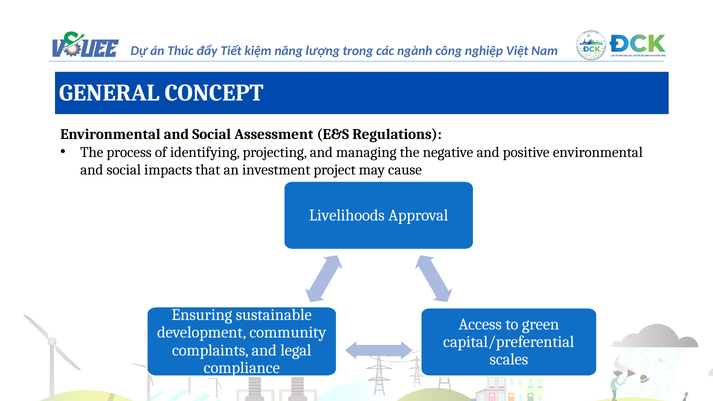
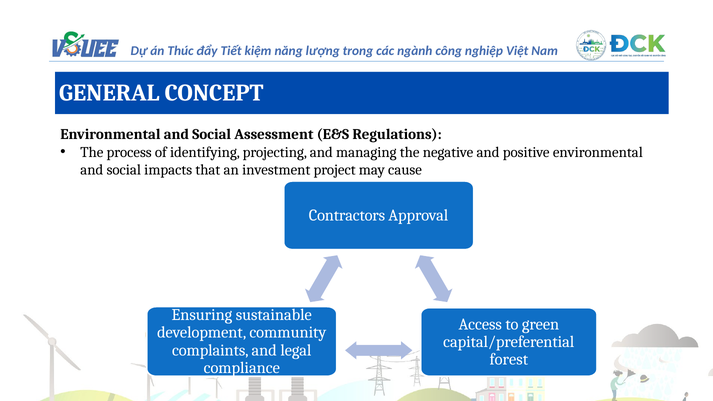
Livelihoods: Livelihoods -> Contractors
scales: scales -> forest
